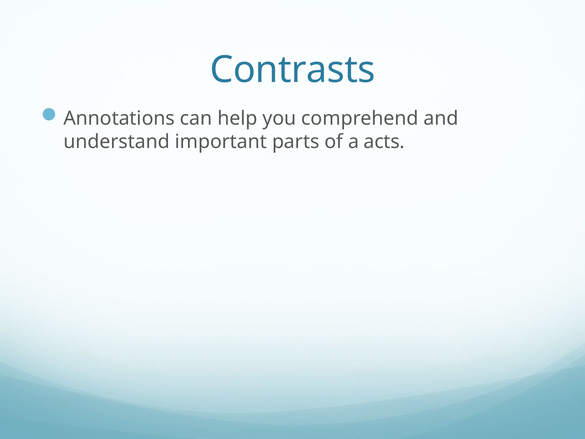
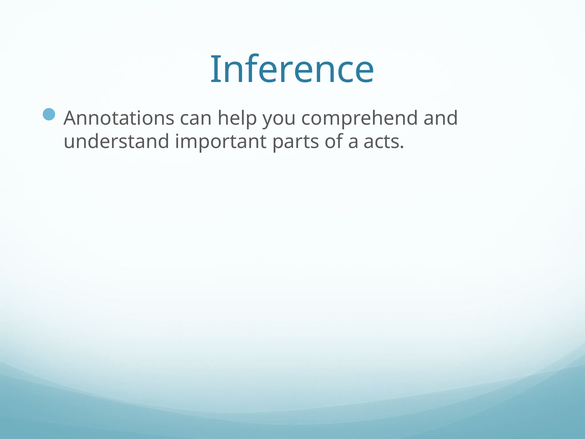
Contrasts: Contrasts -> Inference
